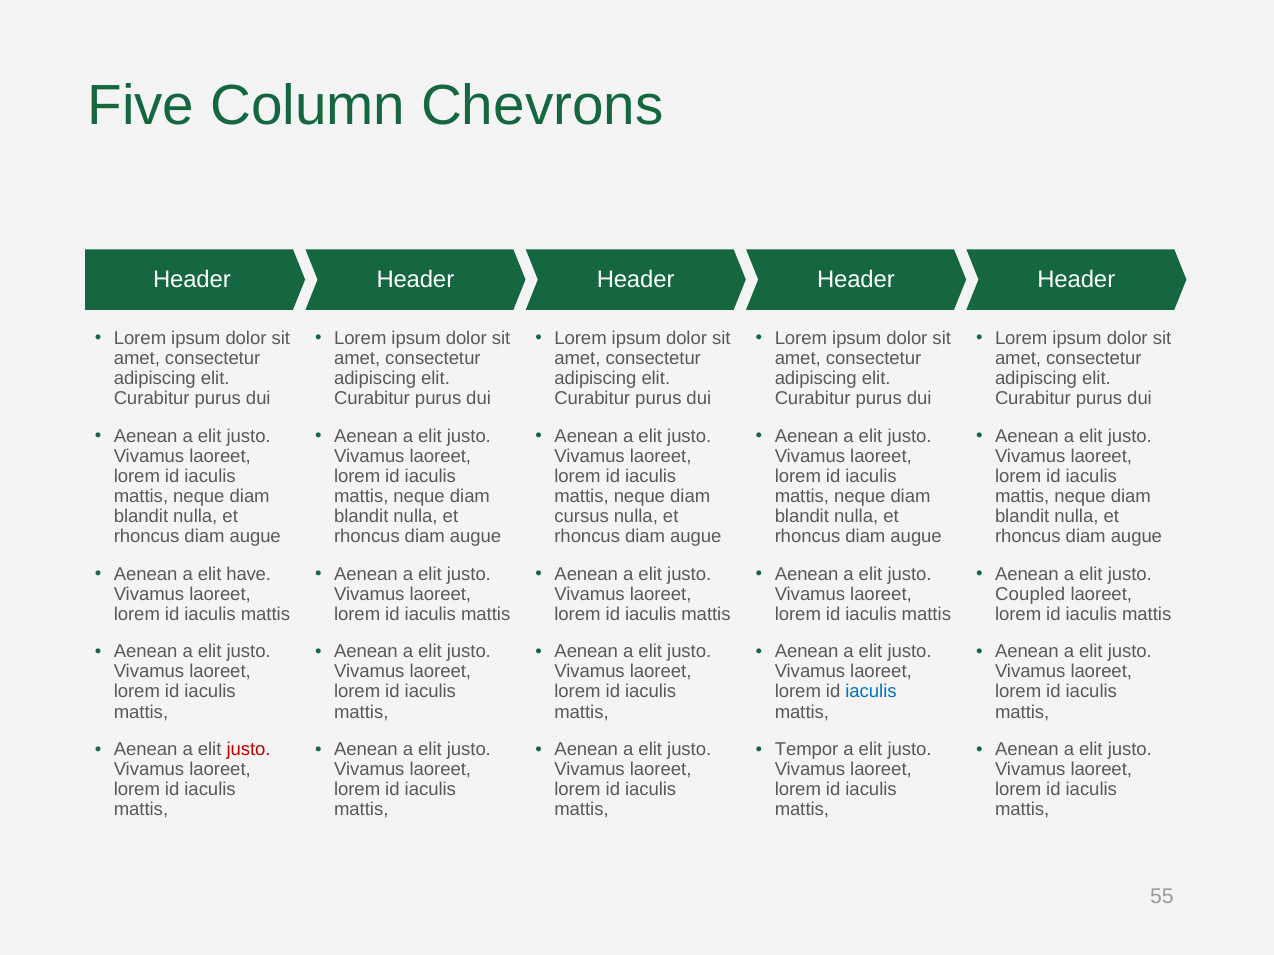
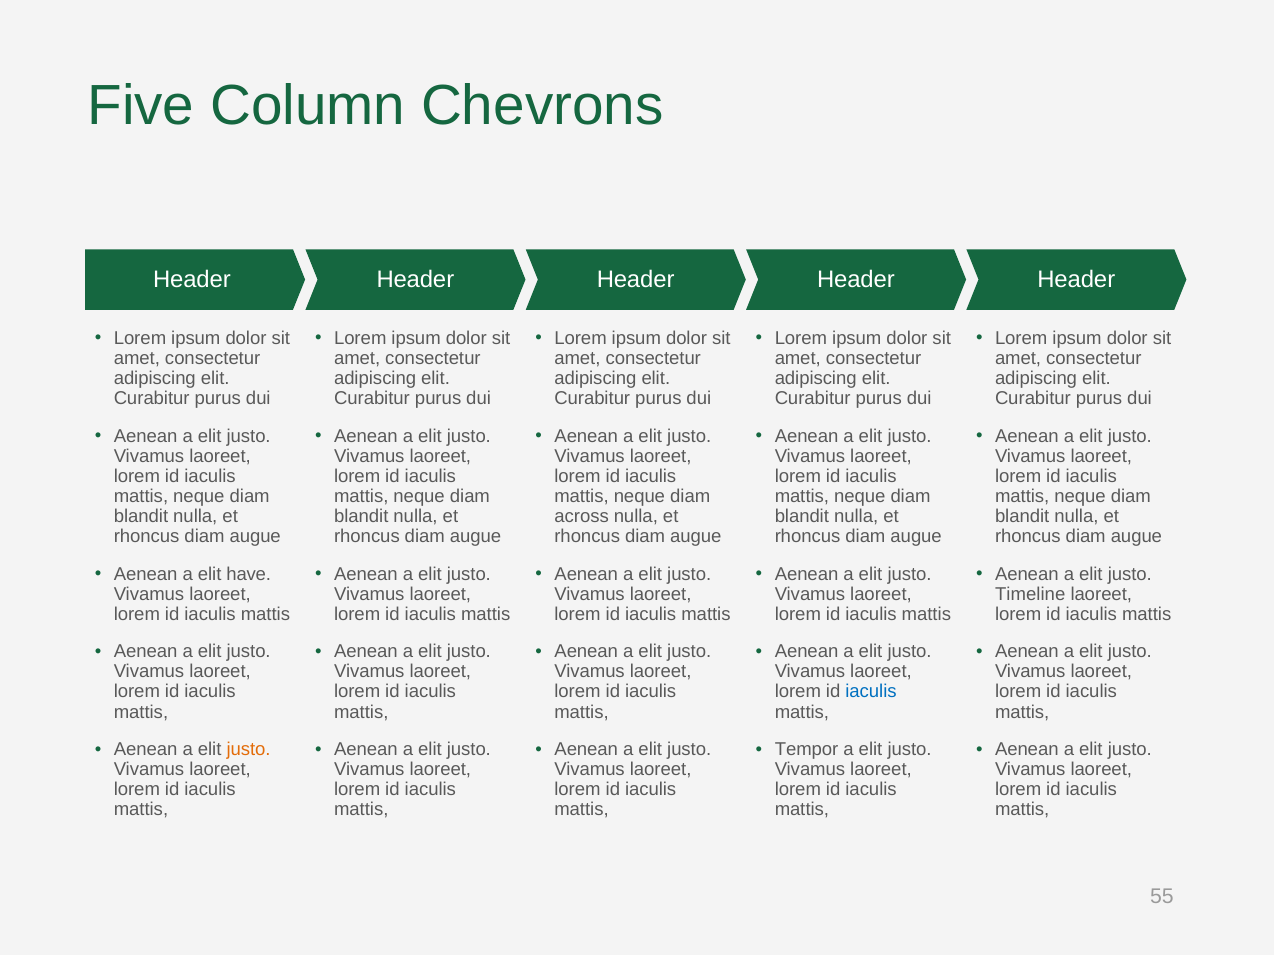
cursus: cursus -> across
Coupled: Coupled -> Timeline
justo at (249, 750) colour: red -> orange
